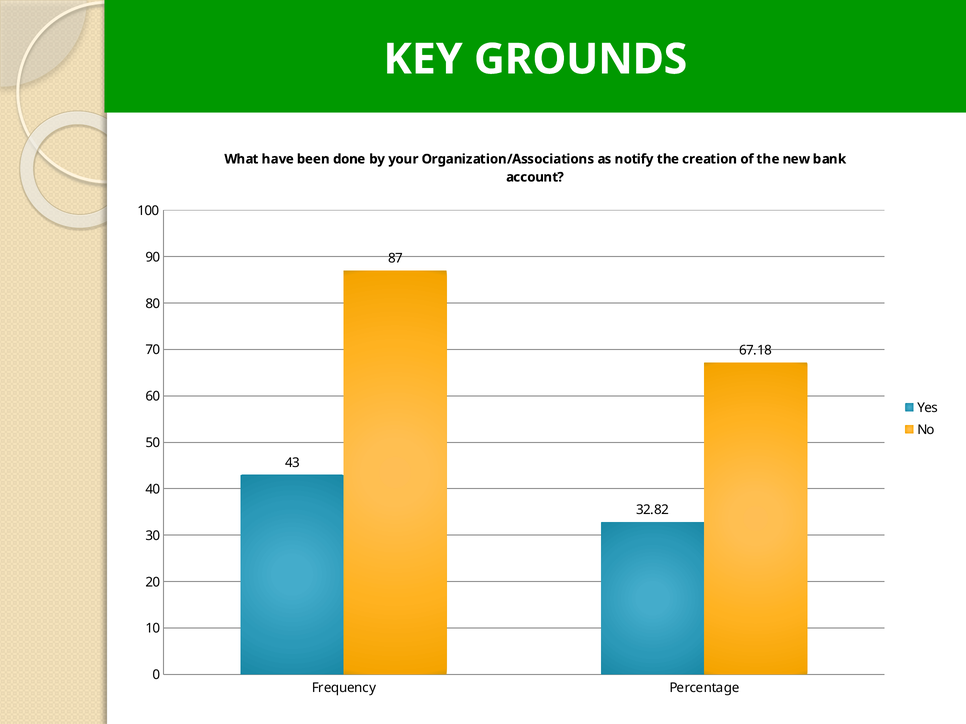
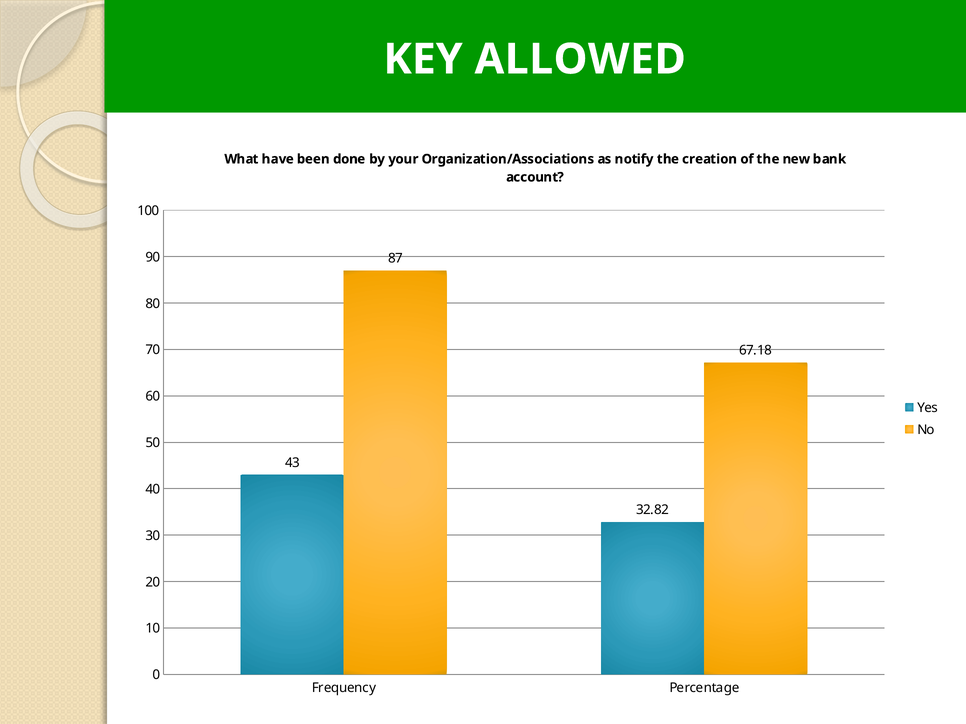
GROUNDS: GROUNDS -> ALLOWED
